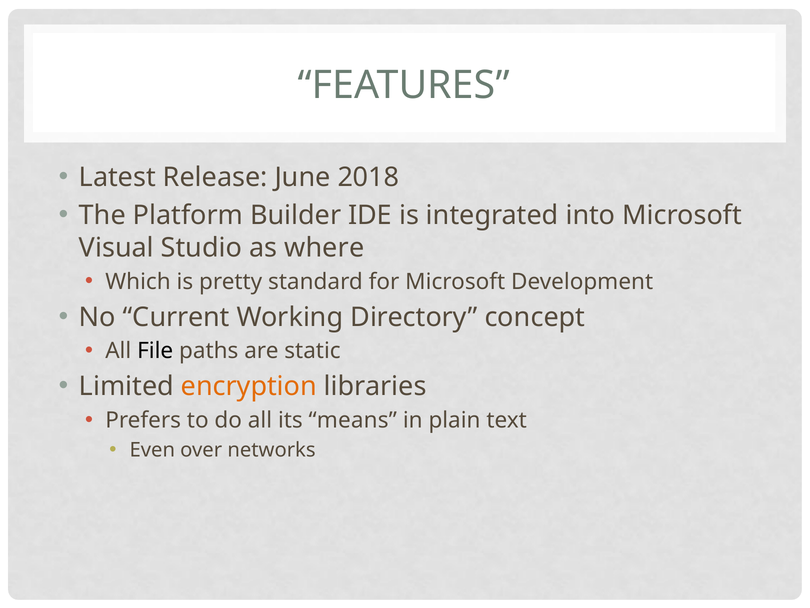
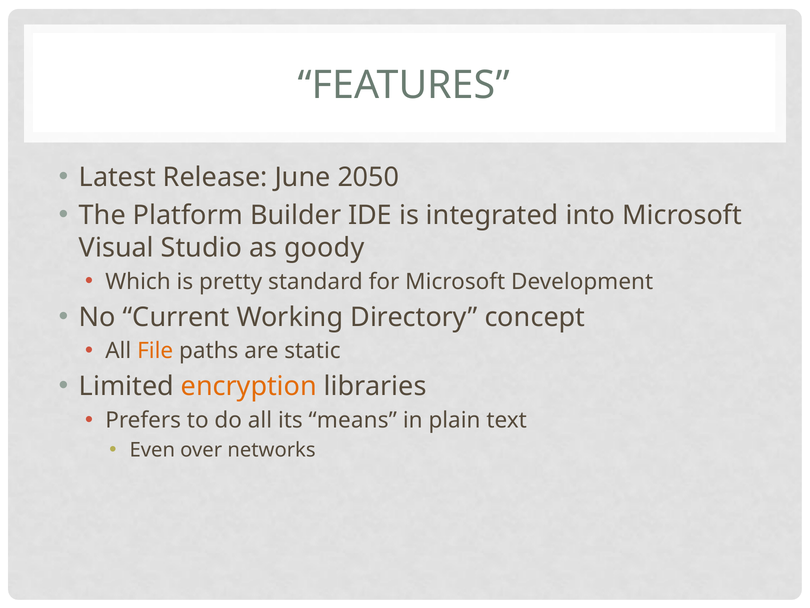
2018: 2018 -> 2050
where: where -> goody
File colour: black -> orange
